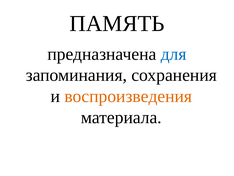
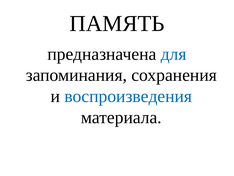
воспроизведения colour: orange -> blue
